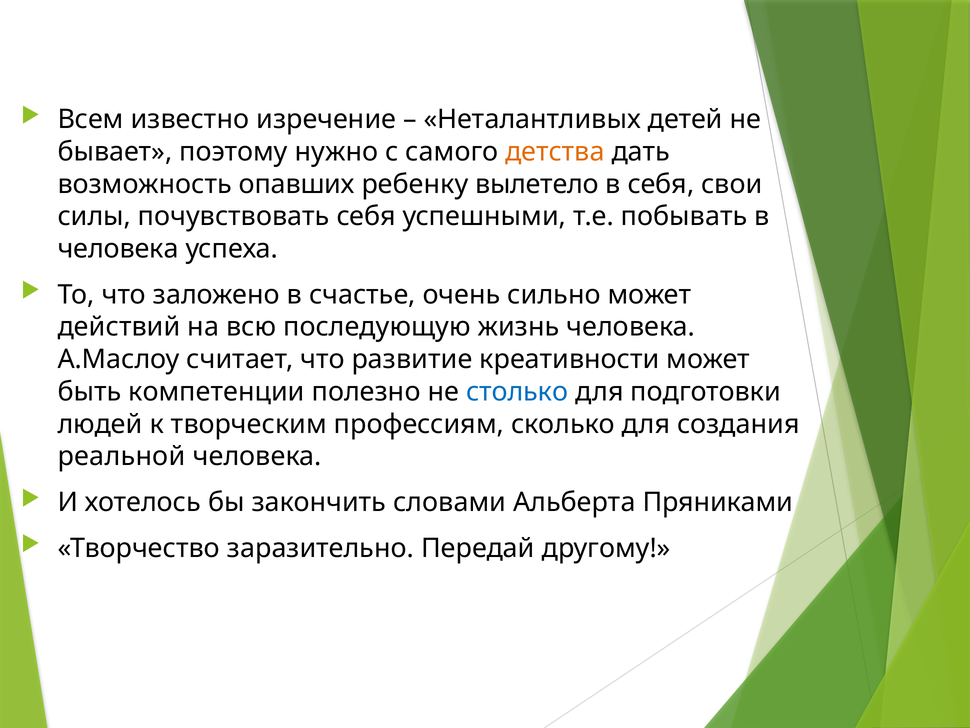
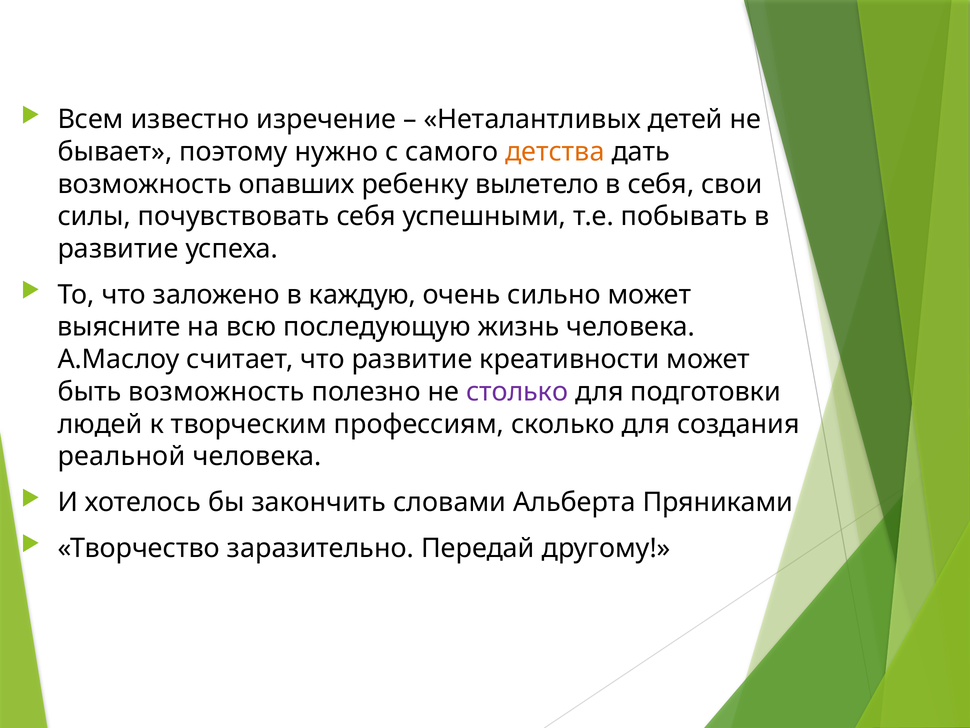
человека at (118, 249): человека -> развитие
счастье: счастье -> каждую
действий: действий -> выясните
быть компетенции: компетенции -> возможность
столько colour: blue -> purple
